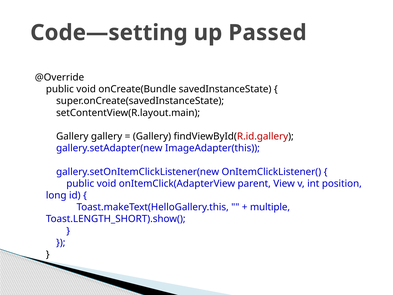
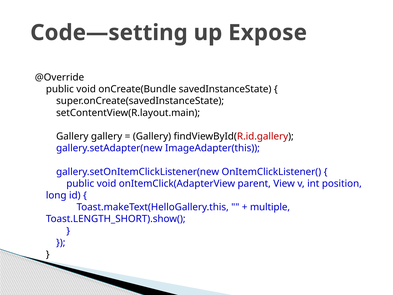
Passed: Passed -> Expose
